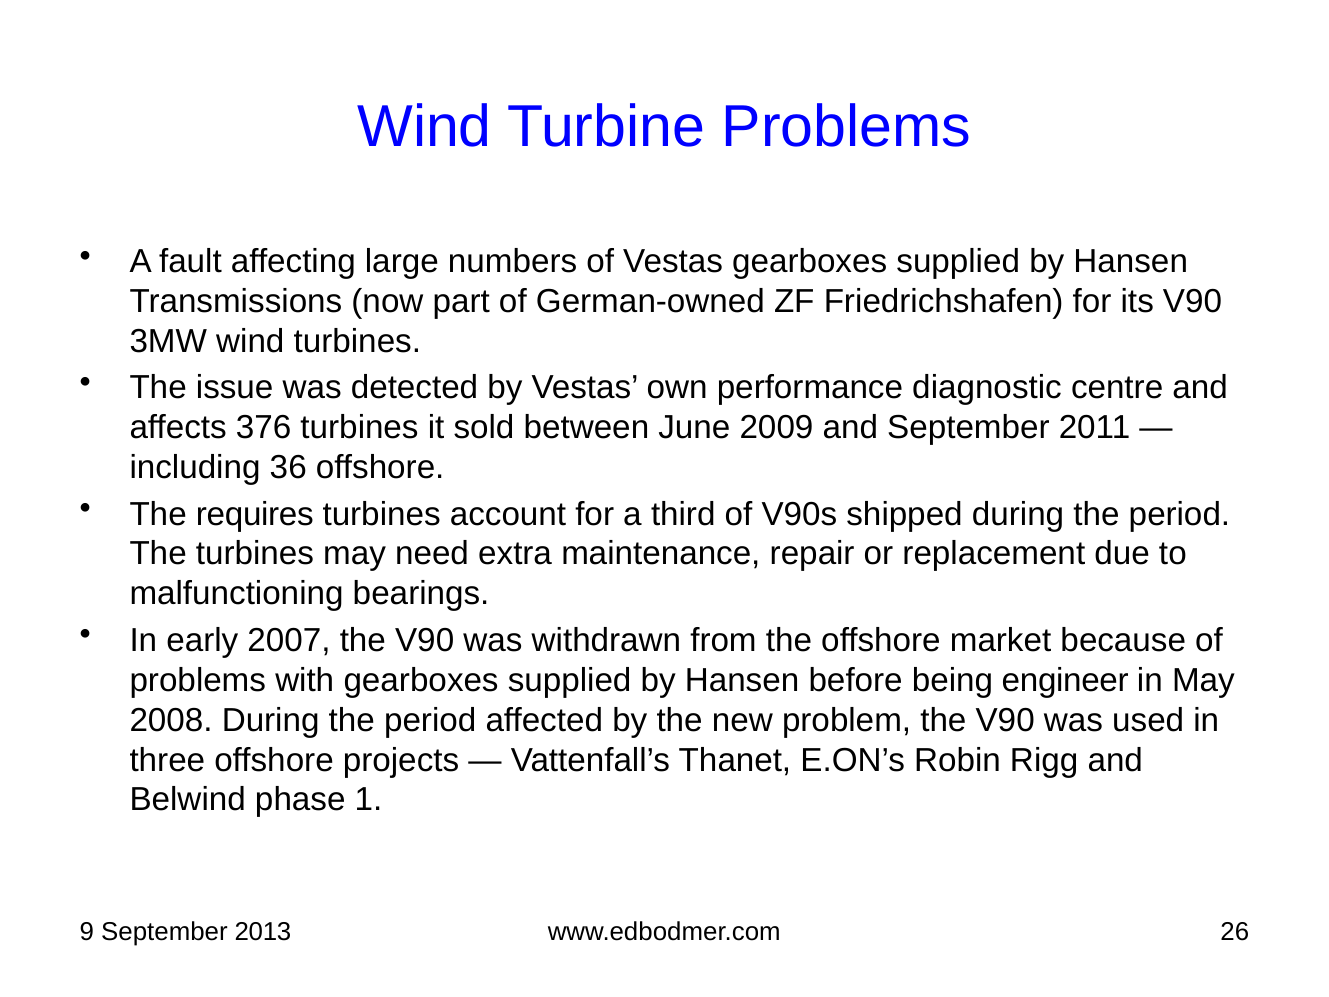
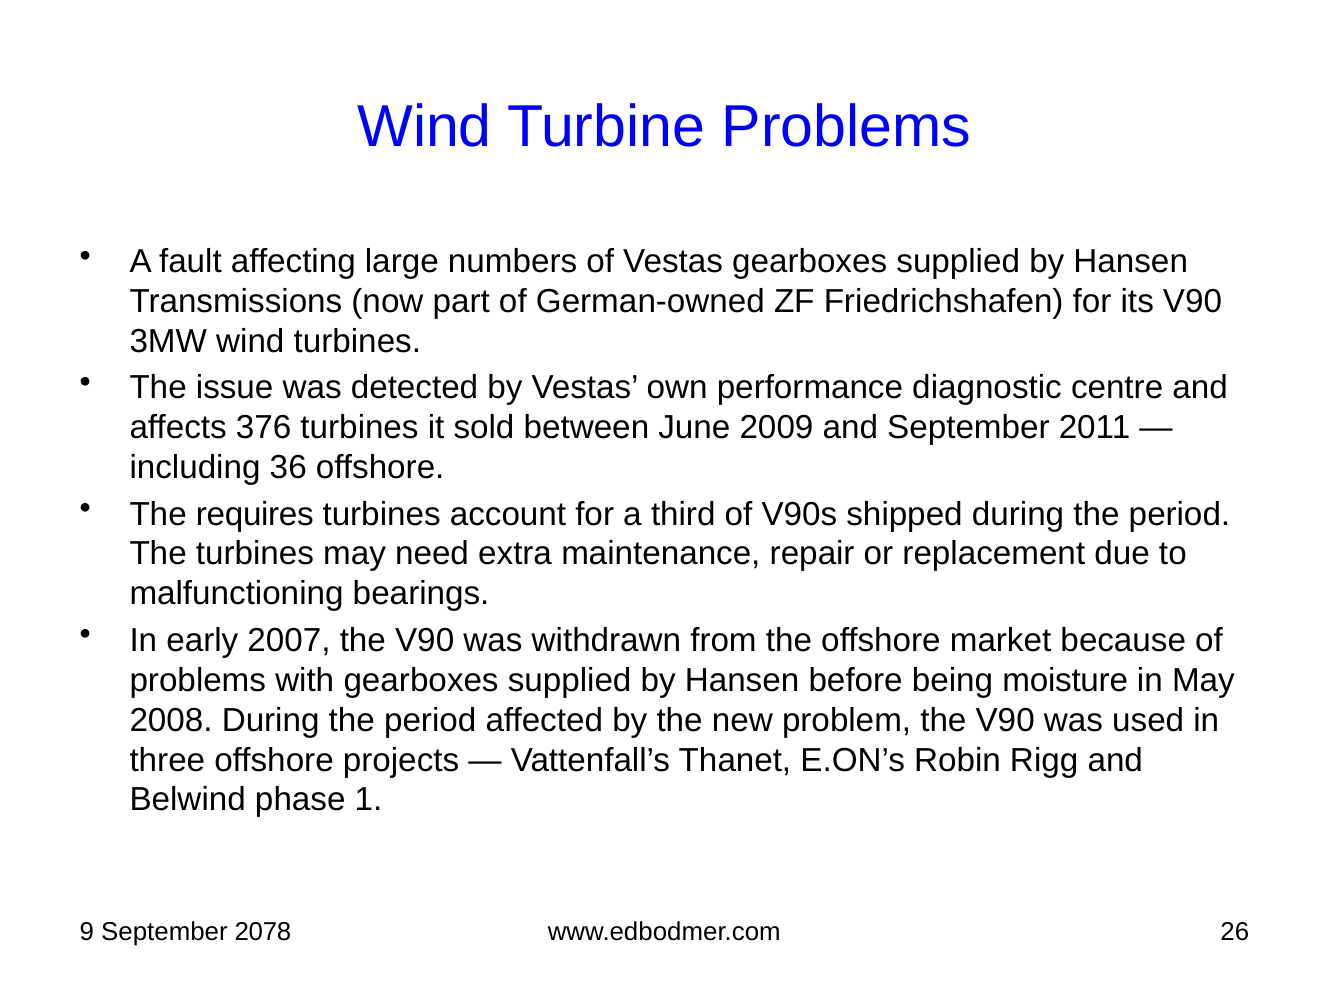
engineer: engineer -> moisture
2013: 2013 -> 2078
